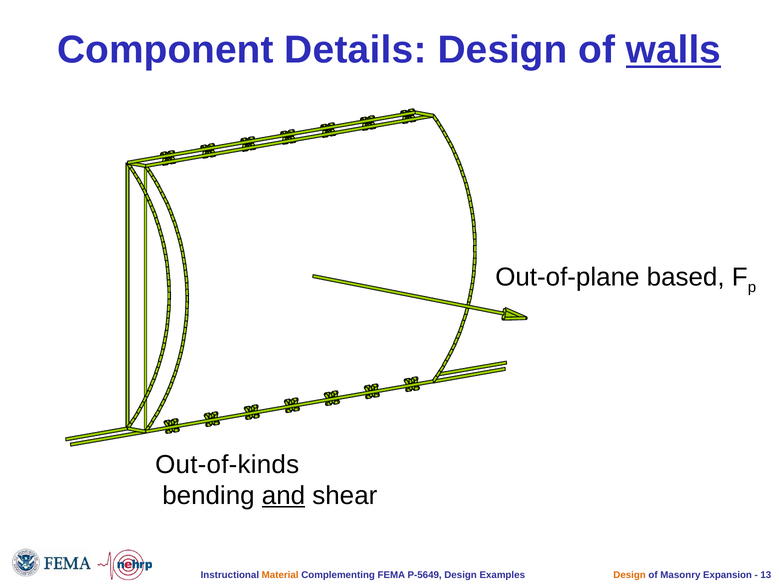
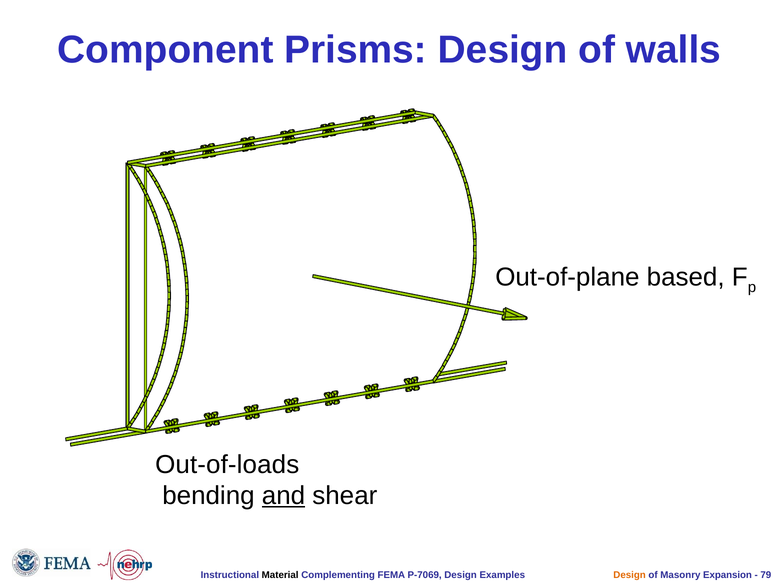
Details: Details -> Prisms
walls underline: present -> none
Out-of-kinds: Out-of-kinds -> Out-of-loads
Material colour: orange -> black
P-5649: P-5649 -> P-7069
13: 13 -> 79
